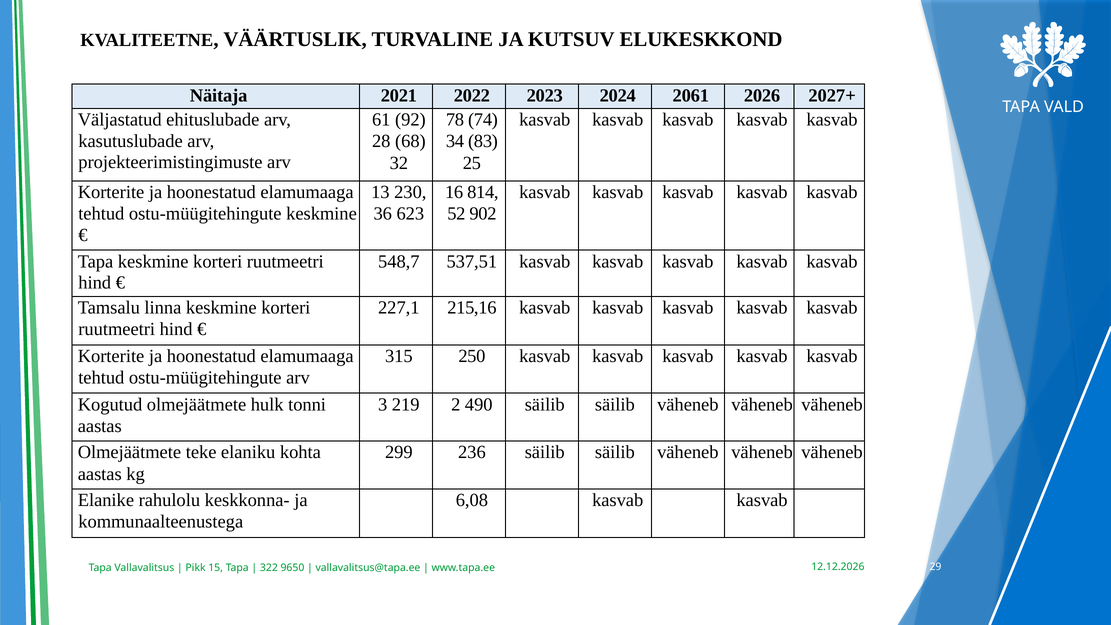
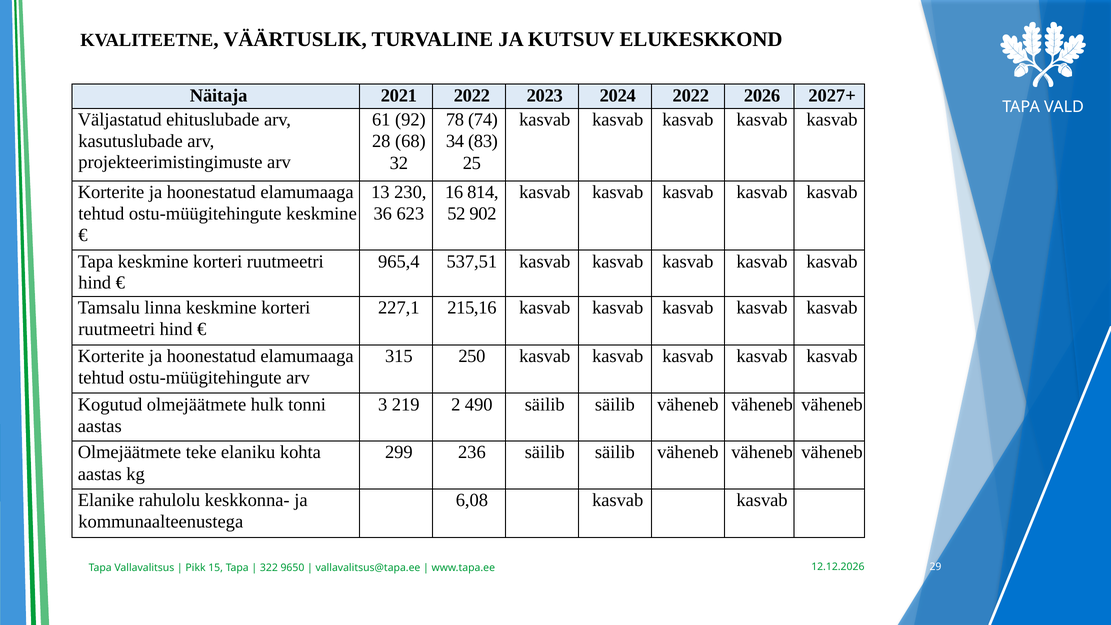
2024 2061: 2061 -> 2022
548,7: 548,7 -> 965,4
